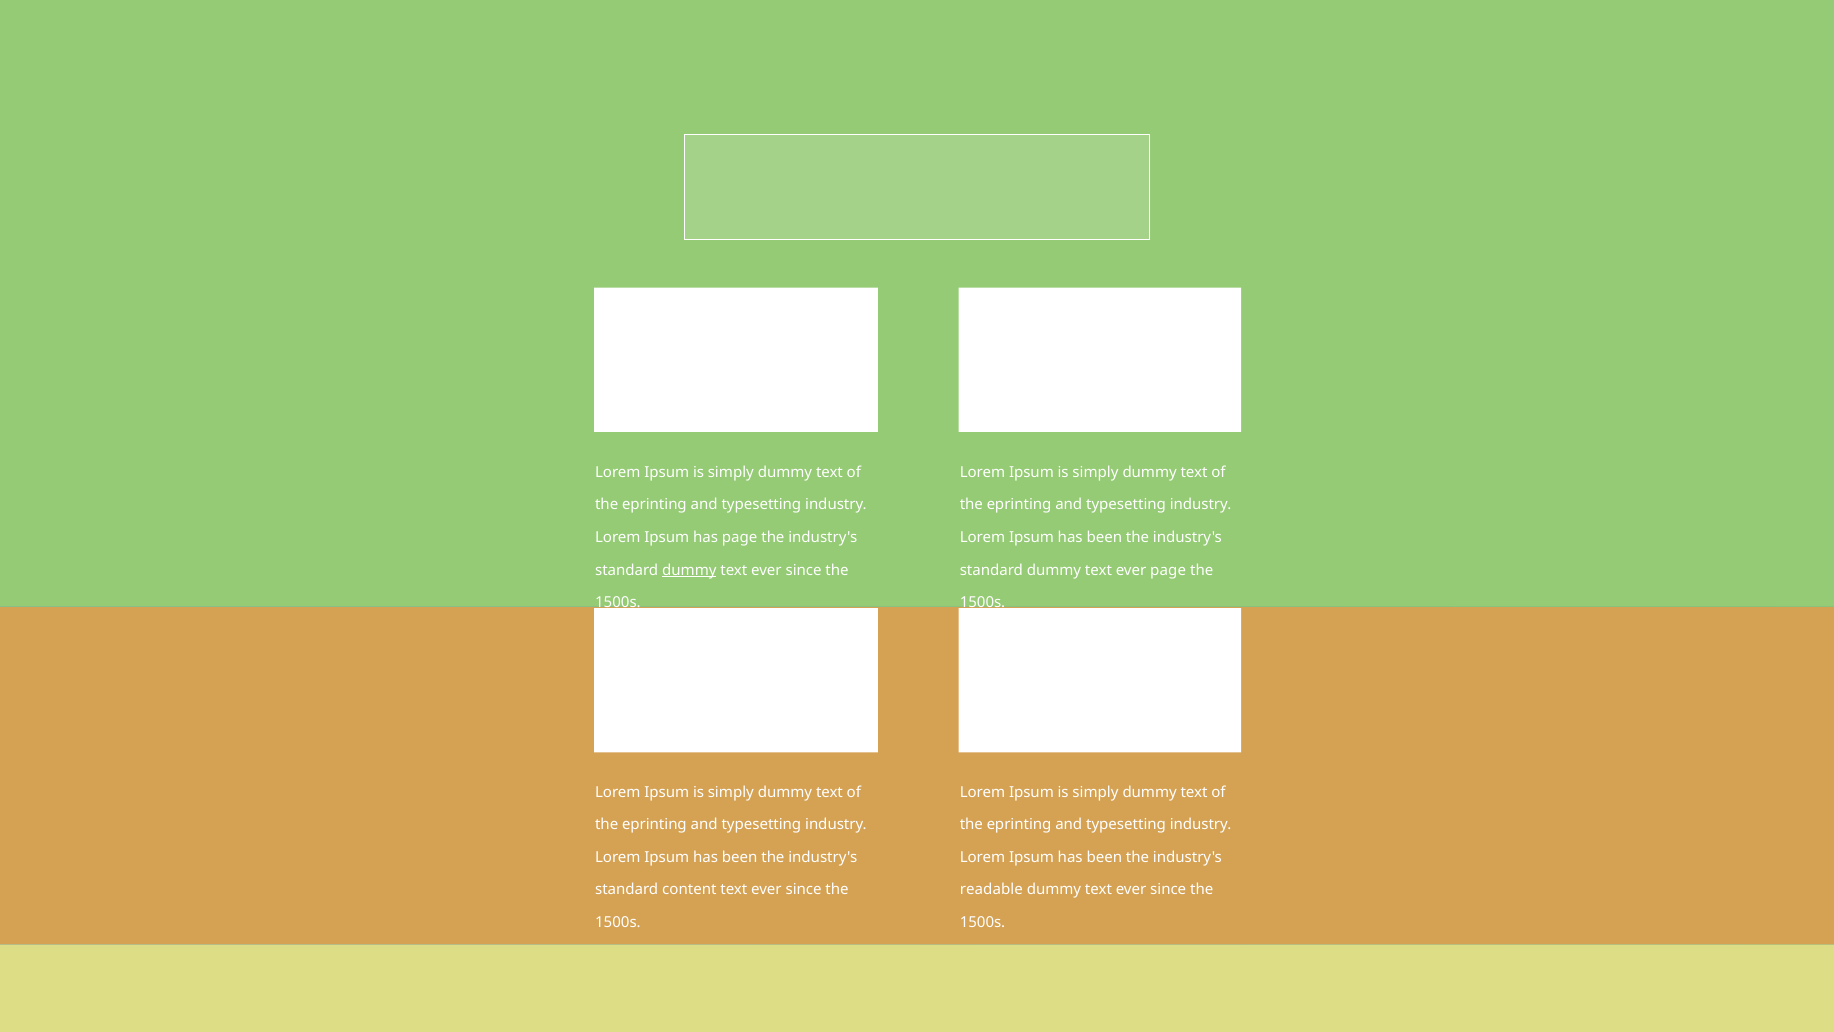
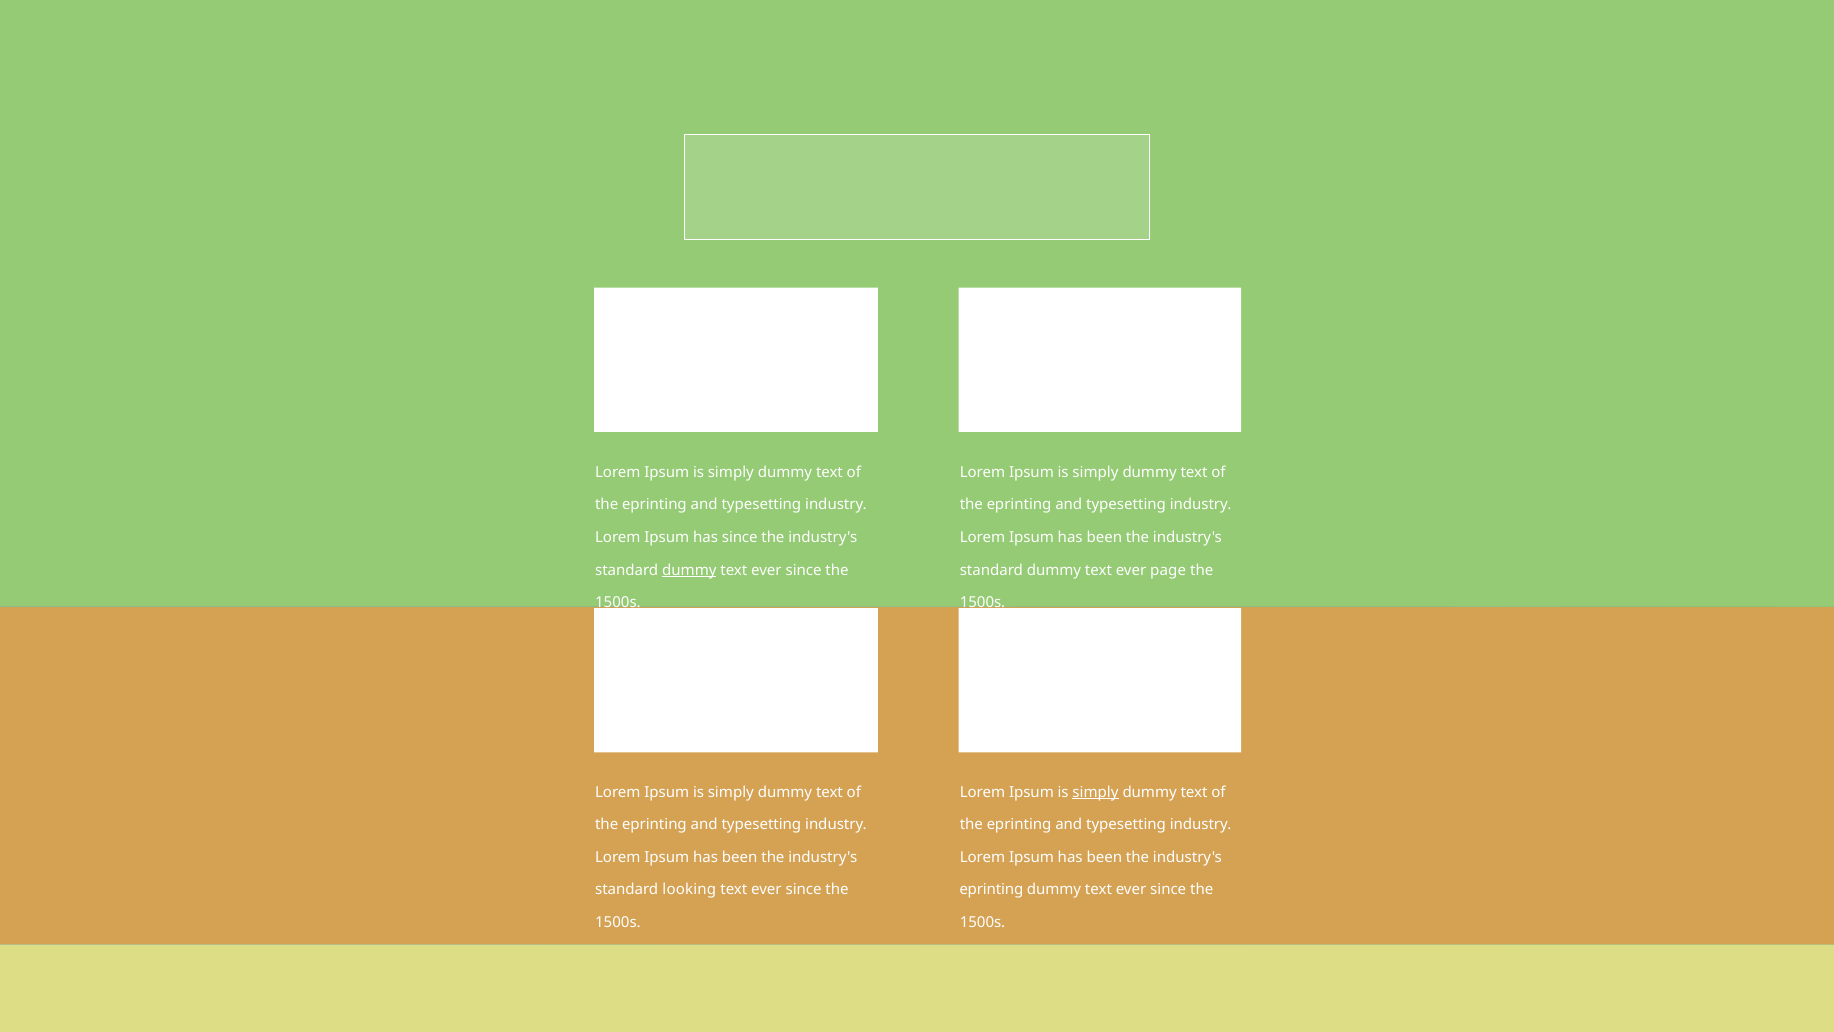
has page: page -> since
simply at (1096, 792) underline: none -> present
content: content -> looking
readable at (991, 890): readable -> еprinting
